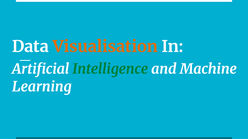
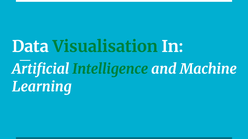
Visualisation colour: orange -> green
